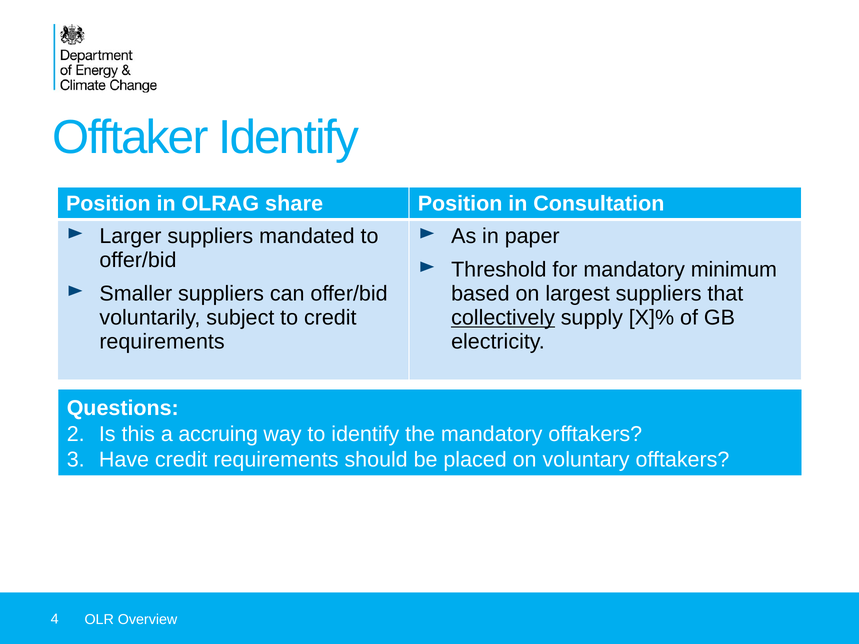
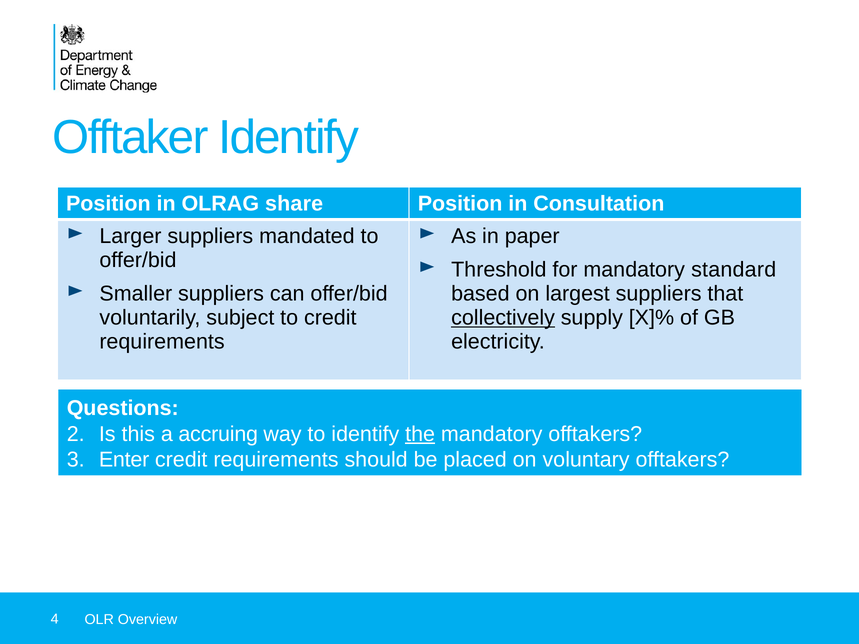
minimum: minimum -> standard
the underline: none -> present
Have: Have -> Enter
